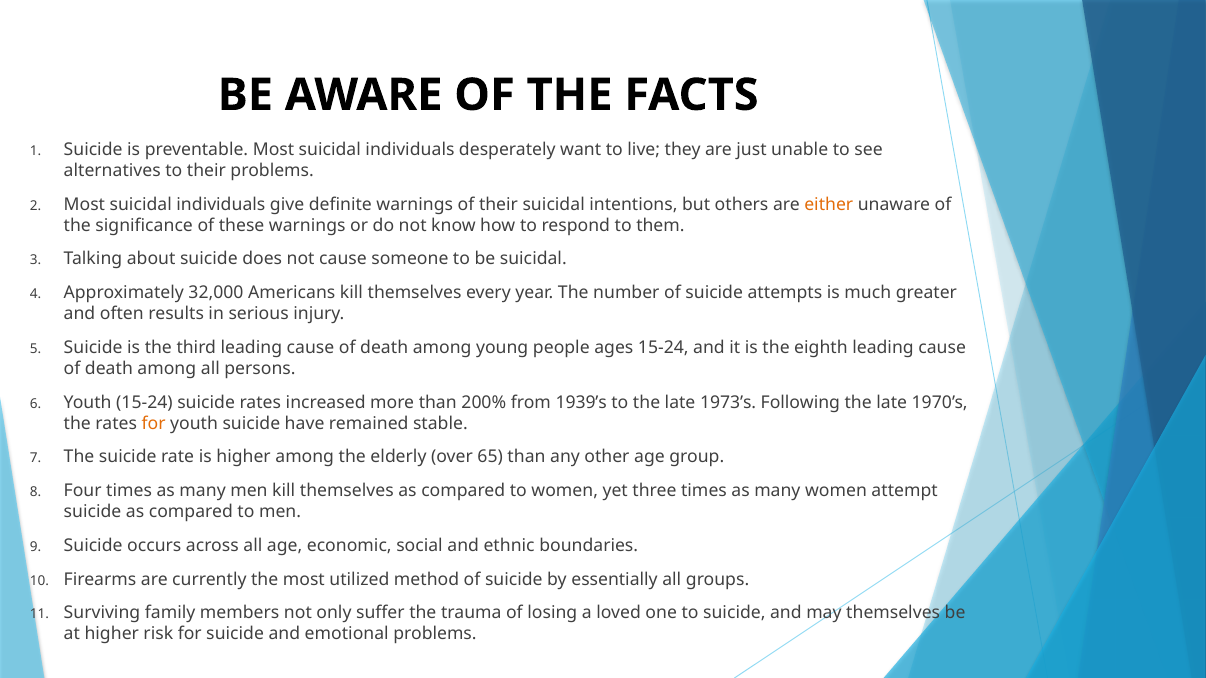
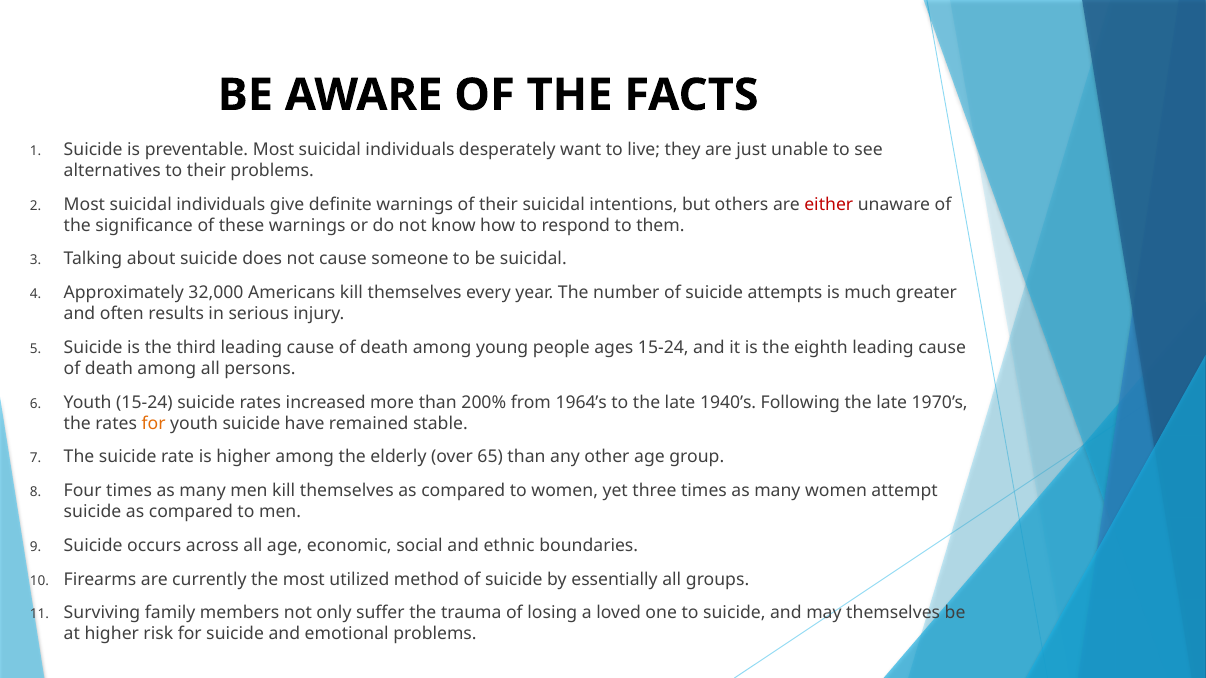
either colour: orange -> red
1939’s: 1939’s -> 1964’s
1973’s: 1973’s -> 1940’s
